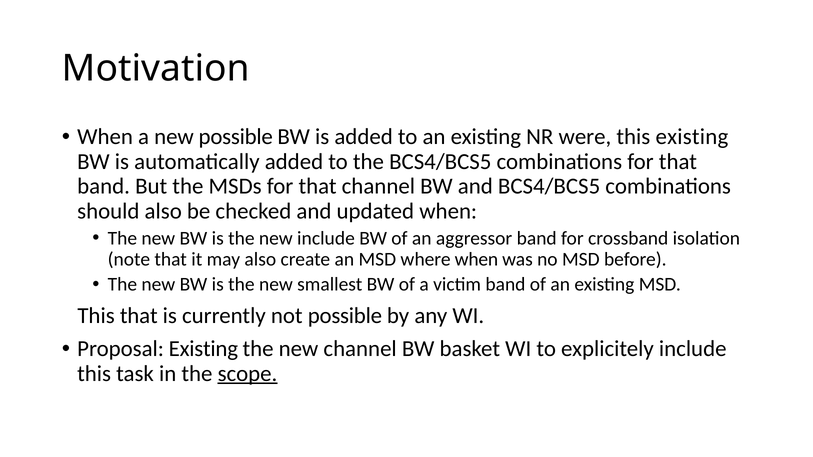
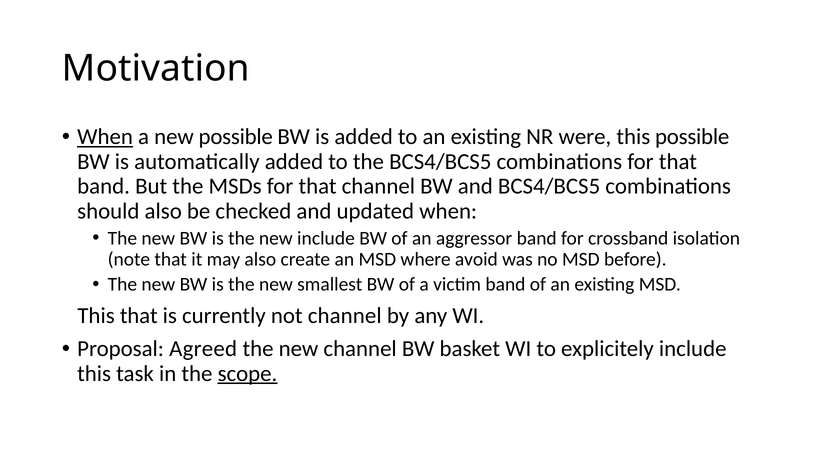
When at (105, 137) underline: none -> present
this existing: existing -> possible
where when: when -> avoid
not possible: possible -> channel
Proposal Existing: Existing -> Agreed
